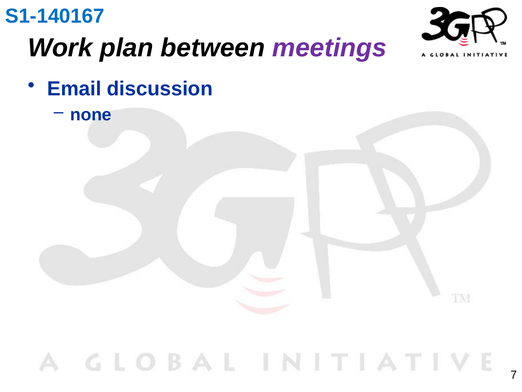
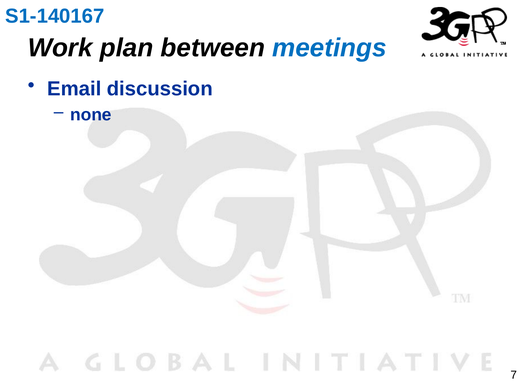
meetings colour: purple -> blue
